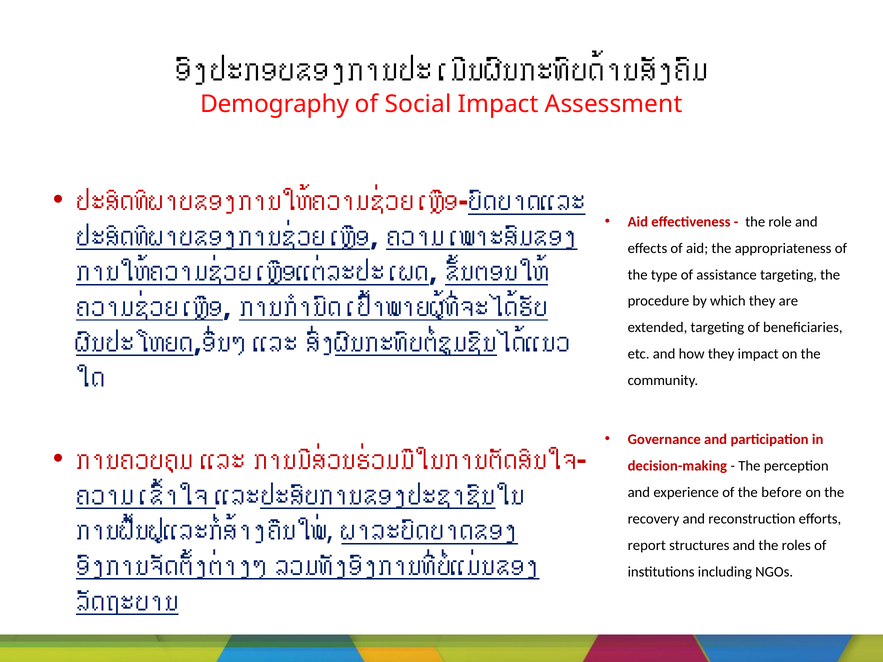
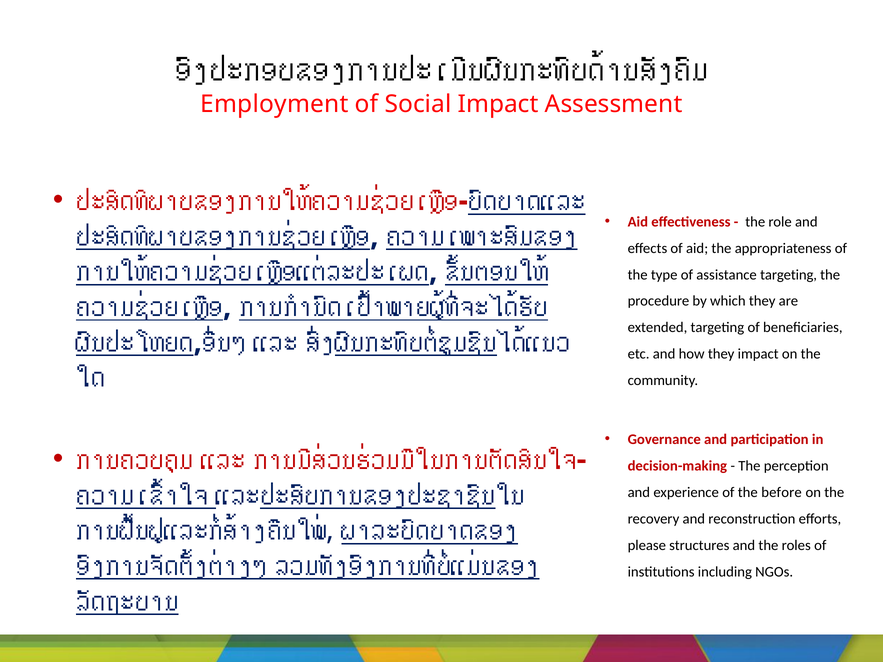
Demography: Demography -> Employment
report: report -> please
